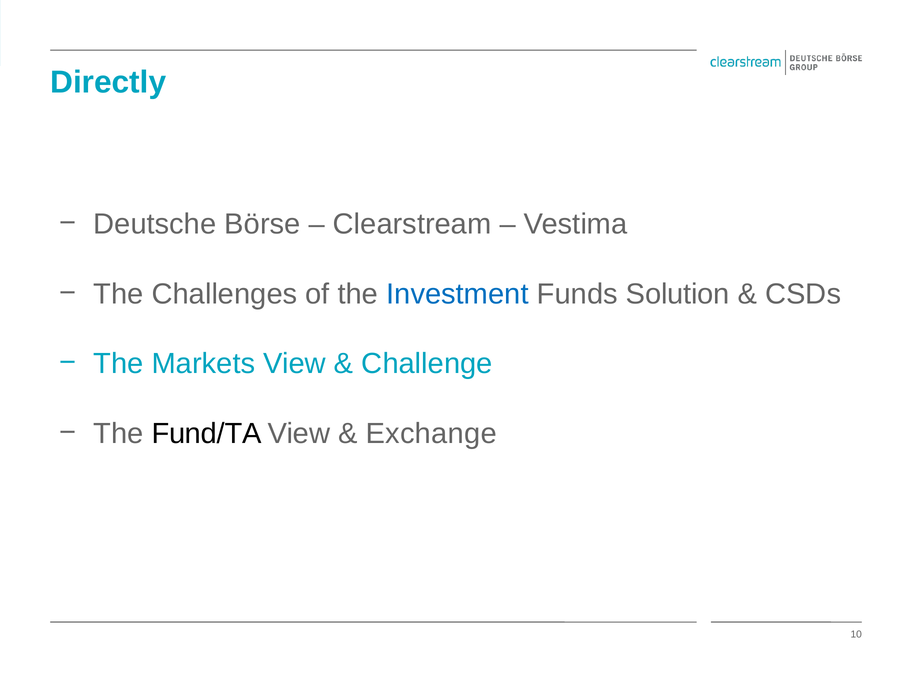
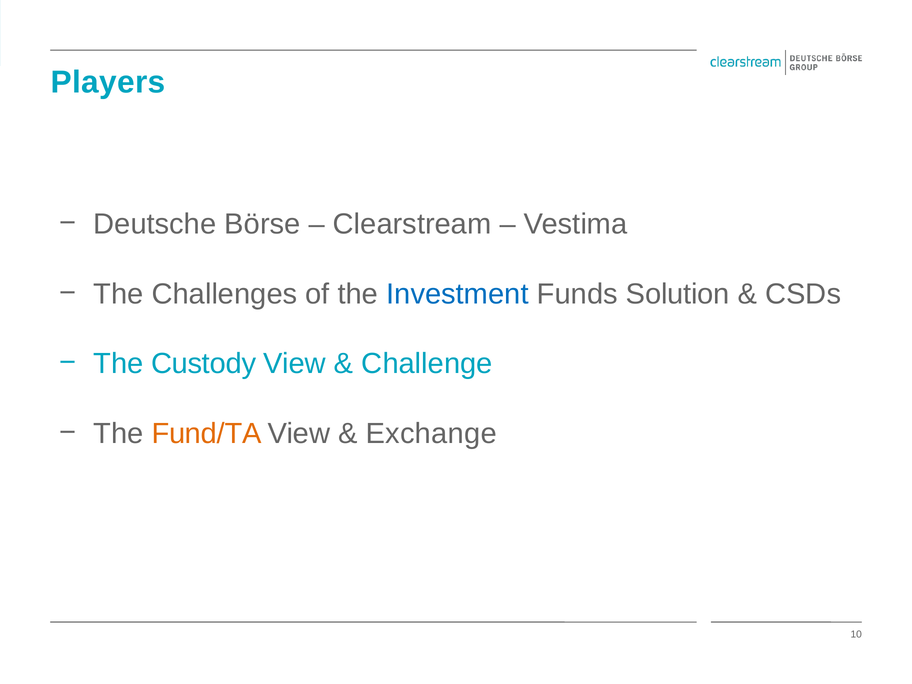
Directly: Directly -> Players
Markets: Markets -> Custody
Fund/TA colour: black -> orange
